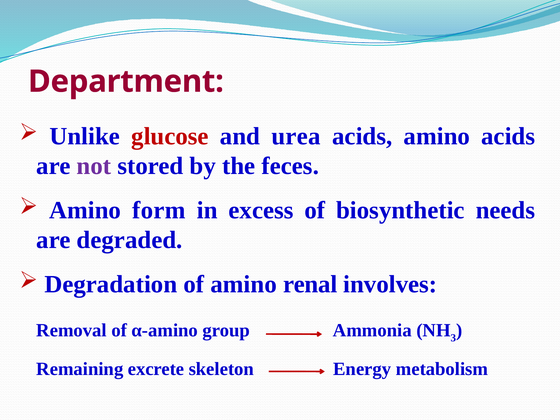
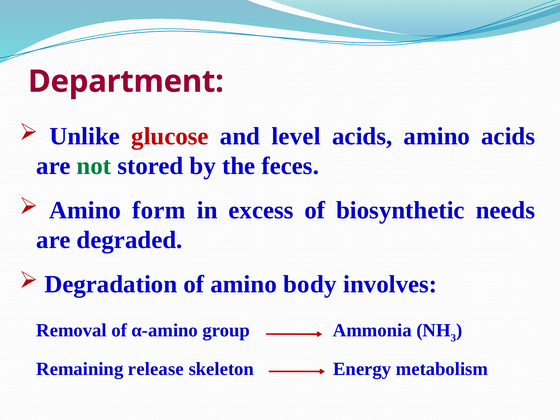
urea: urea -> level
not colour: purple -> green
renal: renal -> body
excrete: excrete -> release
